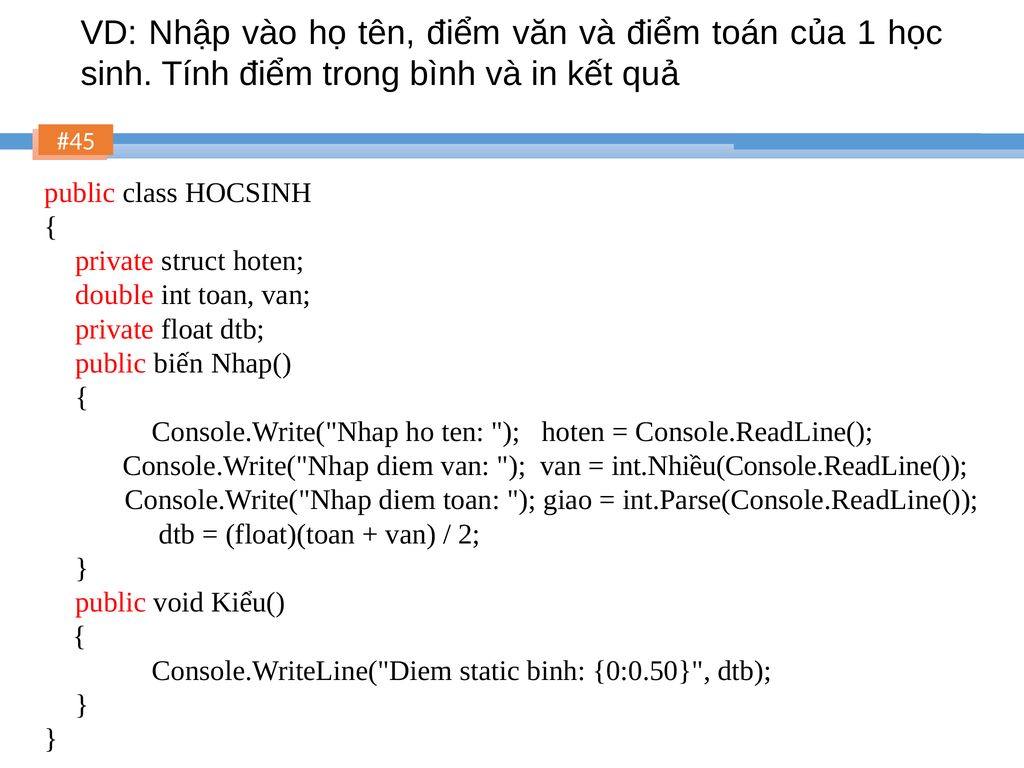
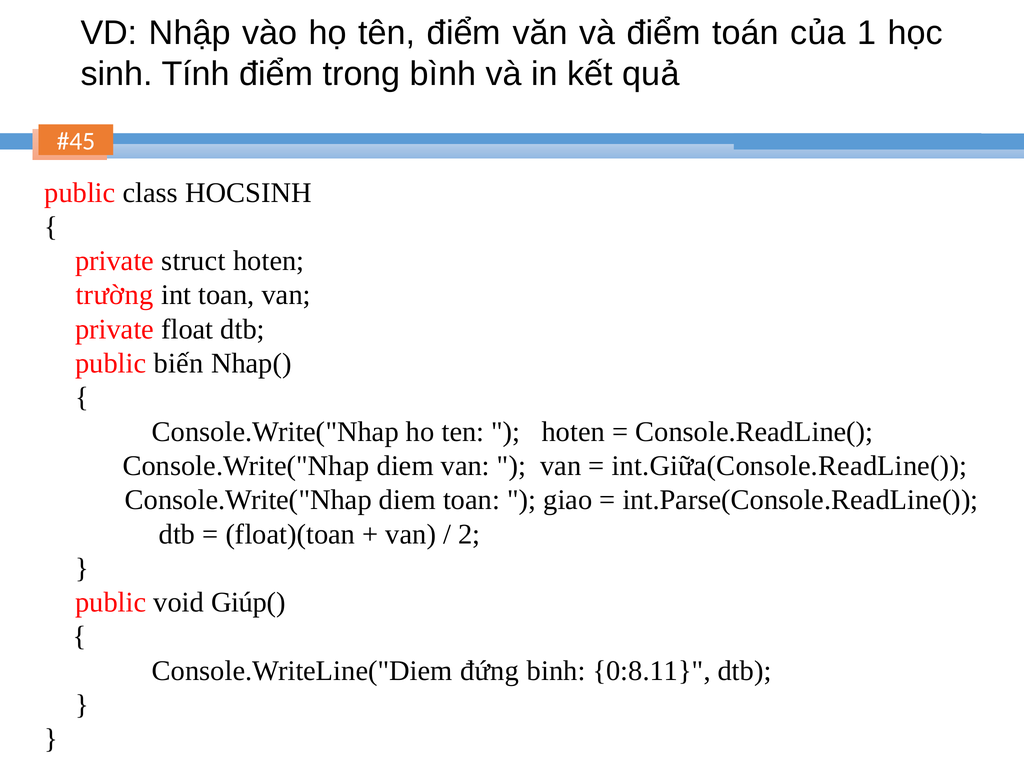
double: double -> trường
int.Nhiều(Console.ReadLine(: int.Nhiều(Console.ReadLine( -> int.Giữa(Console.ReadLine(
Kiểu(: Kiểu( -> Giúp(
static: static -> đứng
0:0.50: 0:0.50 -> 0:8.11
